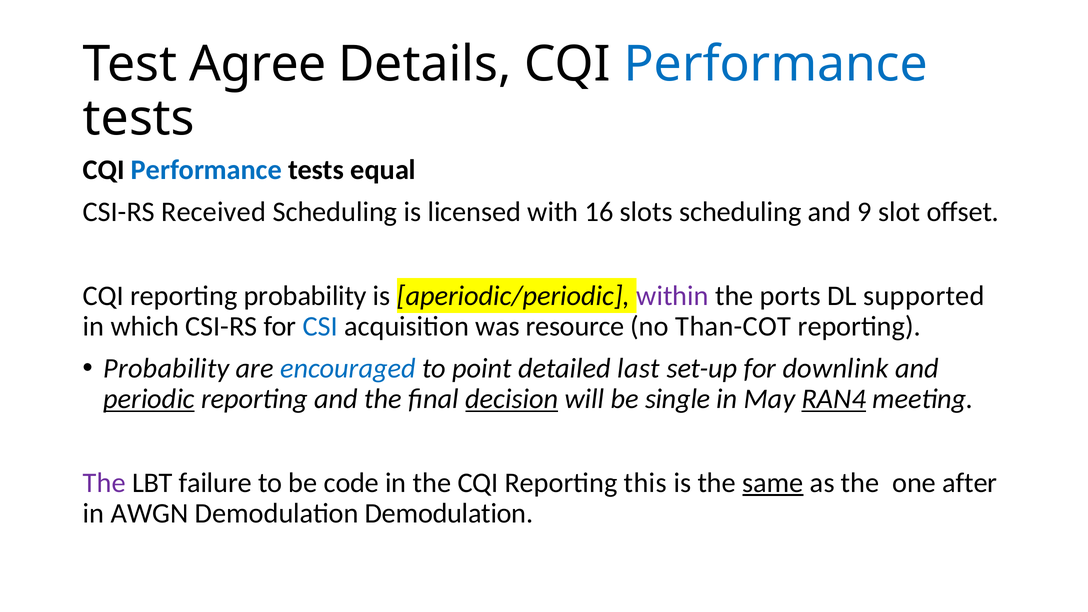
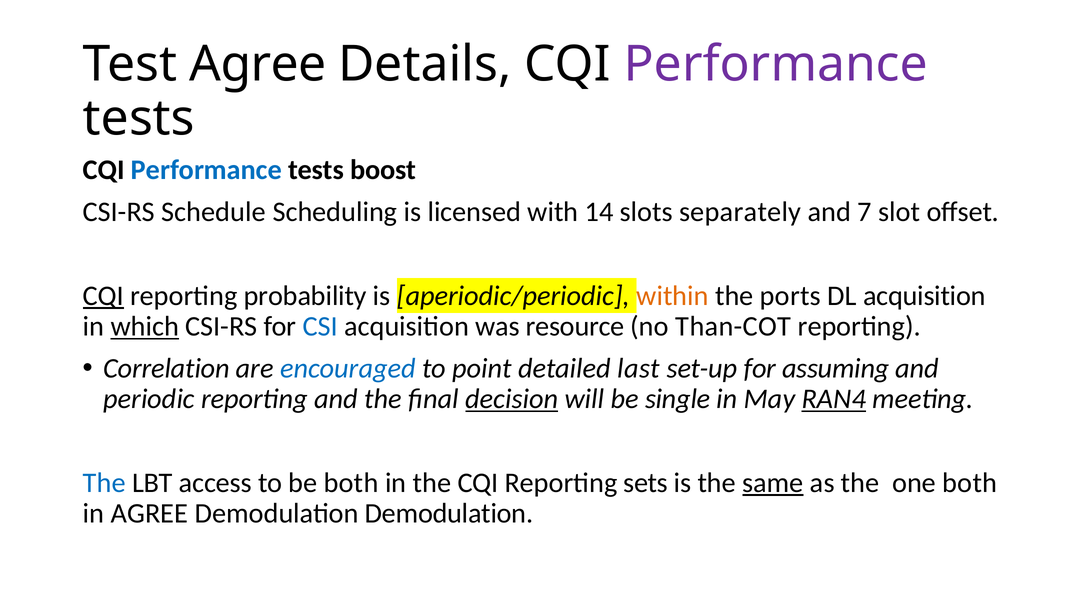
Performance at (776, 64) colour: blue -> purple
equal: equal -> boost
Received: Received -> Schedule
16: 16 -> 14
slots scheduling: scheduling -> separately
9: 9 -> 7
CQI at (103, 296) underline: none -> present
within colour: purple -> orange
DL supported: supported -> acquisition
which underline: none -> present
Probability at (166, 368): Probability -> Correlation
downlink: downlink -> assuming
periodic underline: present -> none
The at (104, 483) colour: purple -> blue
failure: failure -> access
be code: code -> both
this: this -> sets
one after: after -> both
in AWGN: AWGN -> AGREE
